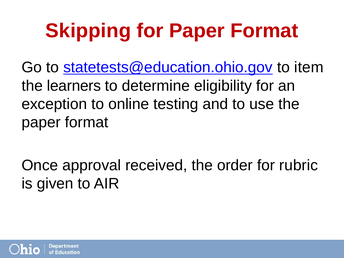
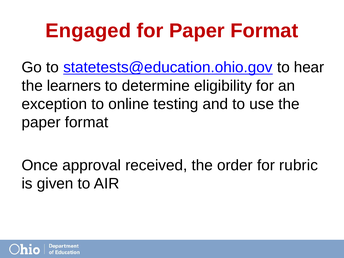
Skipping: Skipping -> Engaged
item: item -> hear
